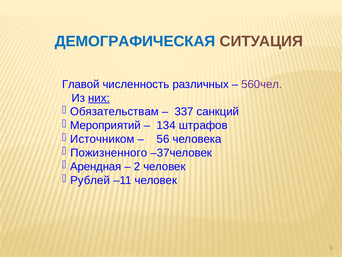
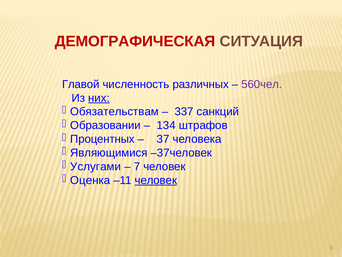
ДЕМОГРАФИЧЕСКАЯ colour: blue -> red
Мероприятий: Мероприятий -> Образовании
Источником: Источником -> Процентных
56: 56 -> 37
Пожизненного: Пожизненного -> Являющимися
Арендная: Арендная -> Услугами
2: 2 -> 7
Рублей: Рублей -> Оценка
человек at (156, 180) underline: none -> present
